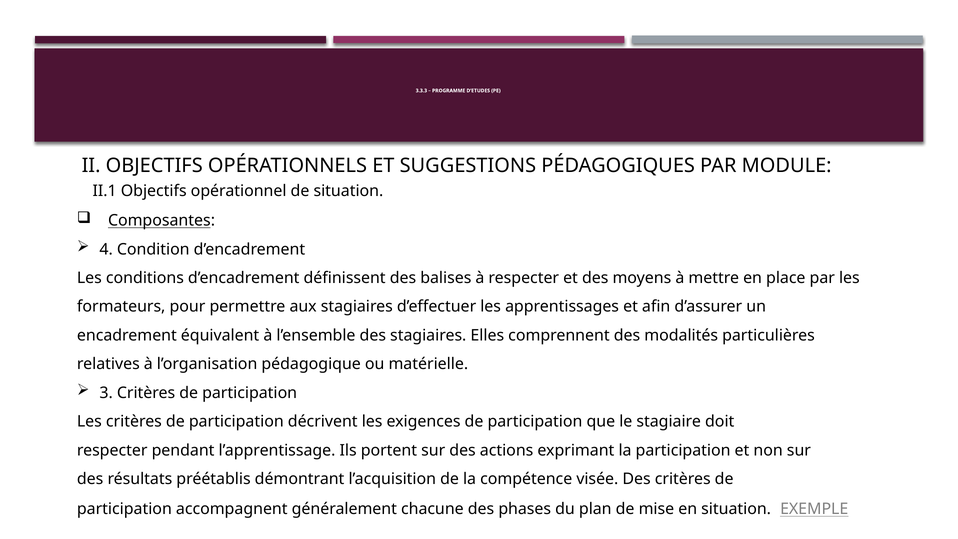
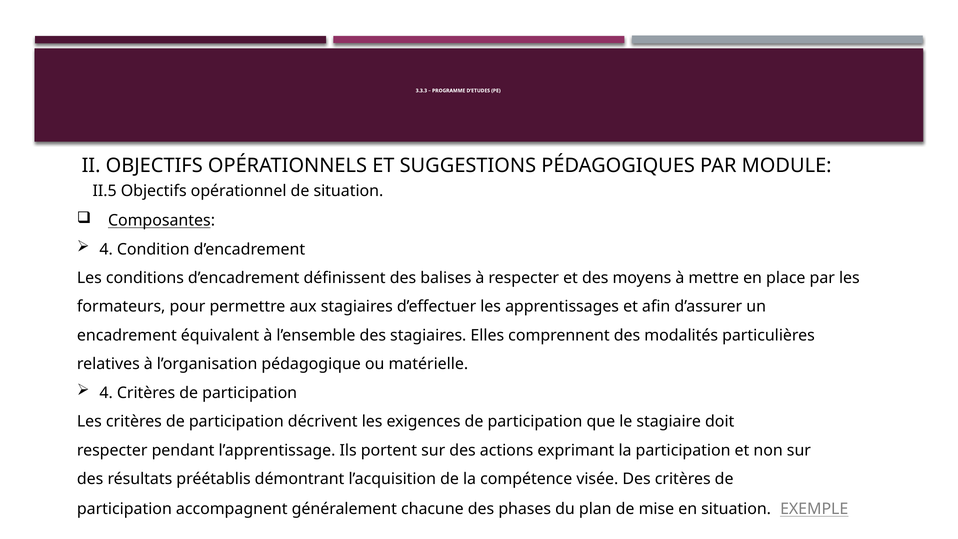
II.1: II.1 -> II.5
3 at (106, 393): 3 -> 4
